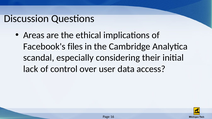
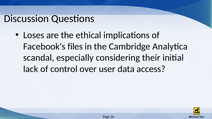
Areas: Areas -> Loses
